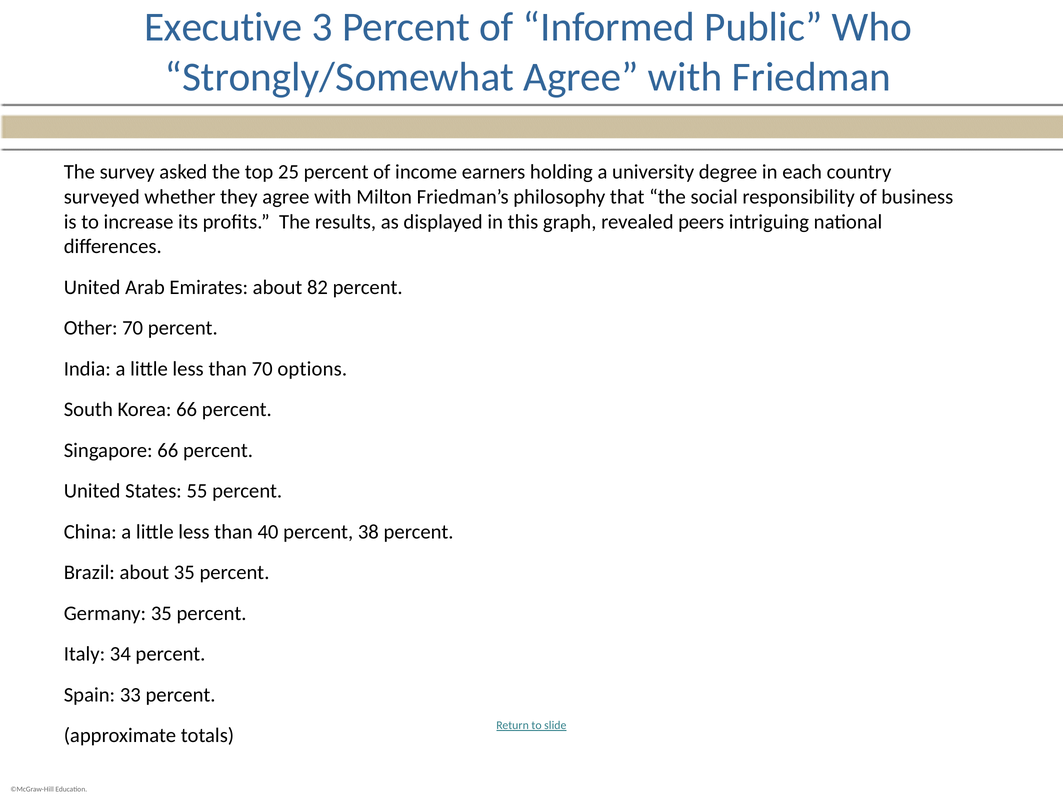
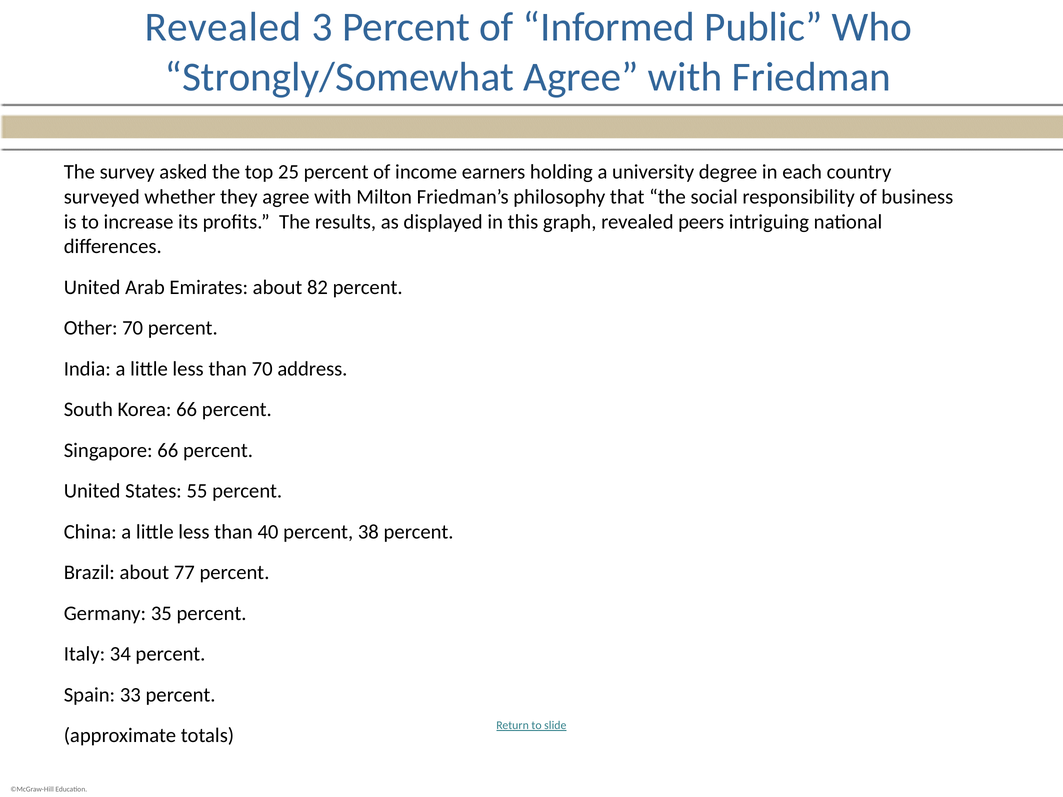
Executive at (223, 27): Executive -> Revealed
options: options -> address
about 35: 35 -> 77
